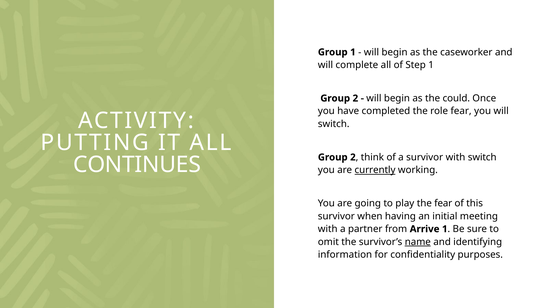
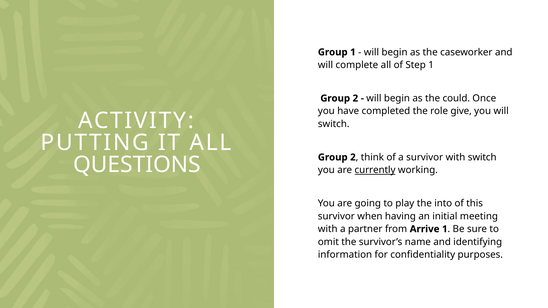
role fear: fear -> give
CONTINUES: CONTINUES -> QUESTIONS
the fear: fear -> into
name underline: present -> none
